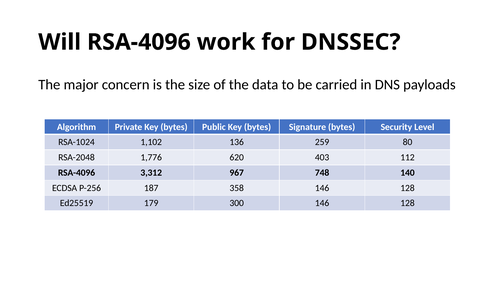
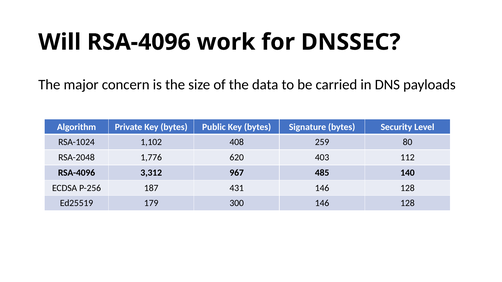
136: 136 -> 408
748: 748 -> 485
358: 358 -> 431
